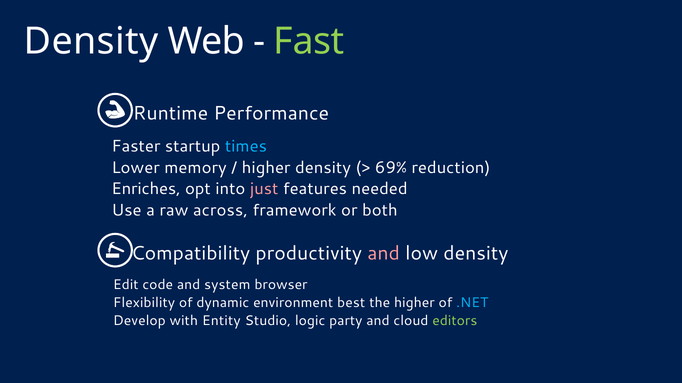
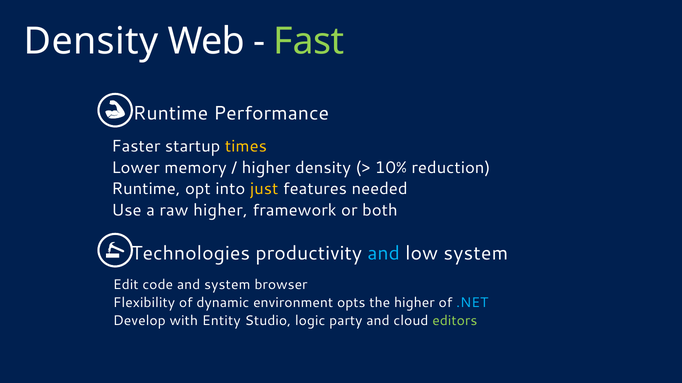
times colour: light blue -> yellow
69%: 69% -> 10%
Enriches at (146, 189): Enriches -> Runtime
just colour: pink -> yellow
raw across: across -> higher
Compatibility: Compatibility -> Technologies
and at (384, 254) colour: pink -> light blue
low density: density -> system
best: best -> opts
